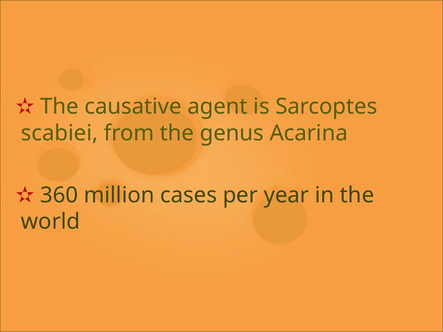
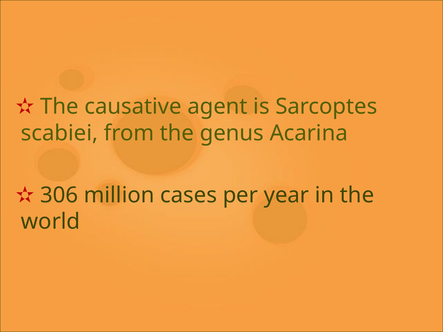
360: 360 -> 306
